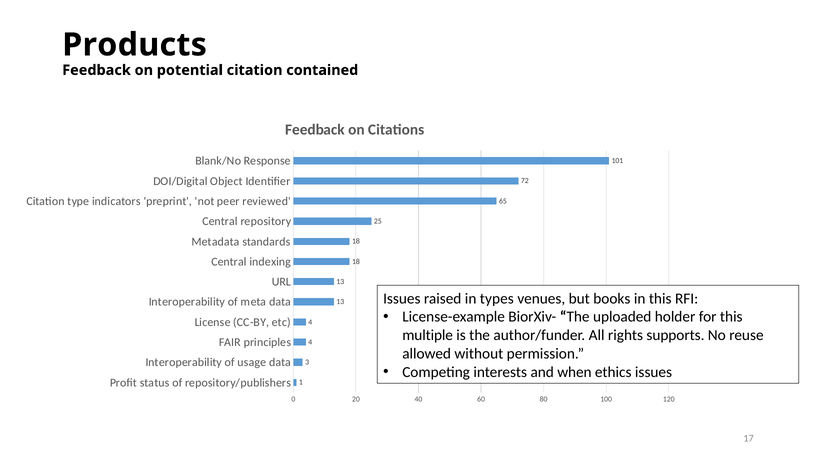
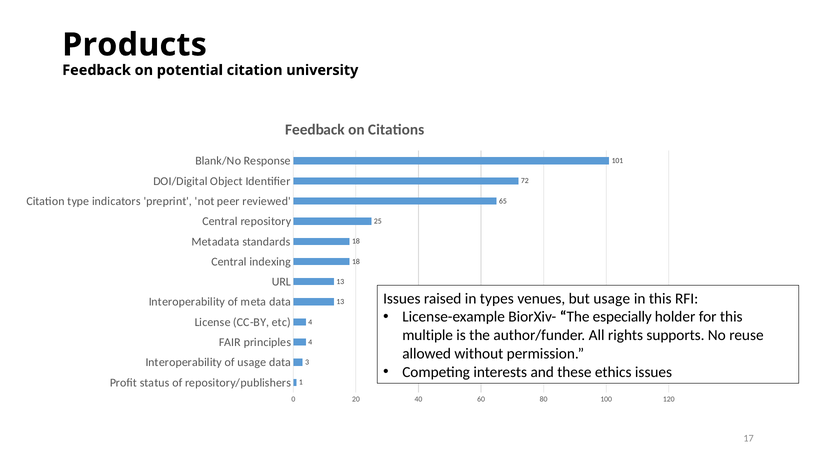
contained: contained -> university
but books: books -> usage
uploaded: uploaded -> especially
when: when -> these
